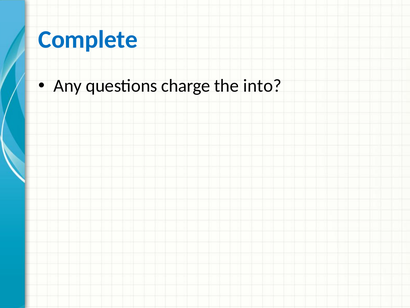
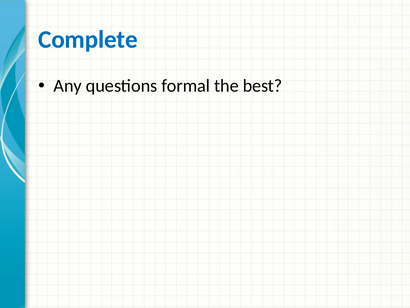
charge: charge -> formal
into: into -> best
